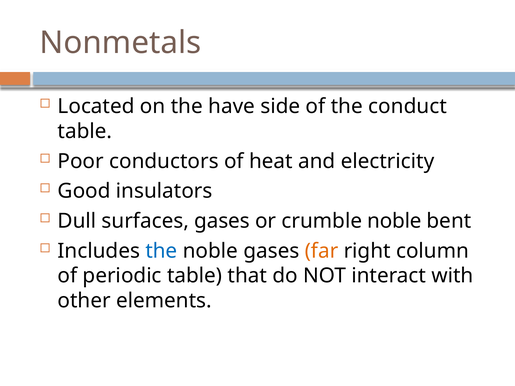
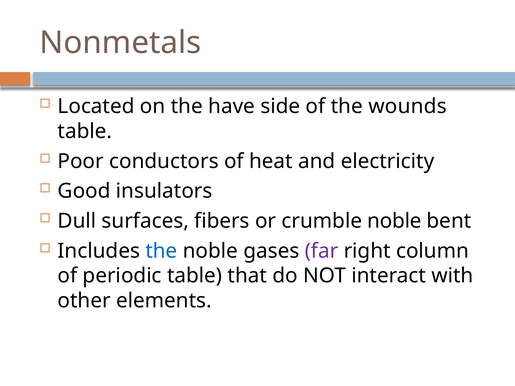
conduct: conduct -> wounds
surfaces gases: gases -> fibers
far colour: orange -> purple
